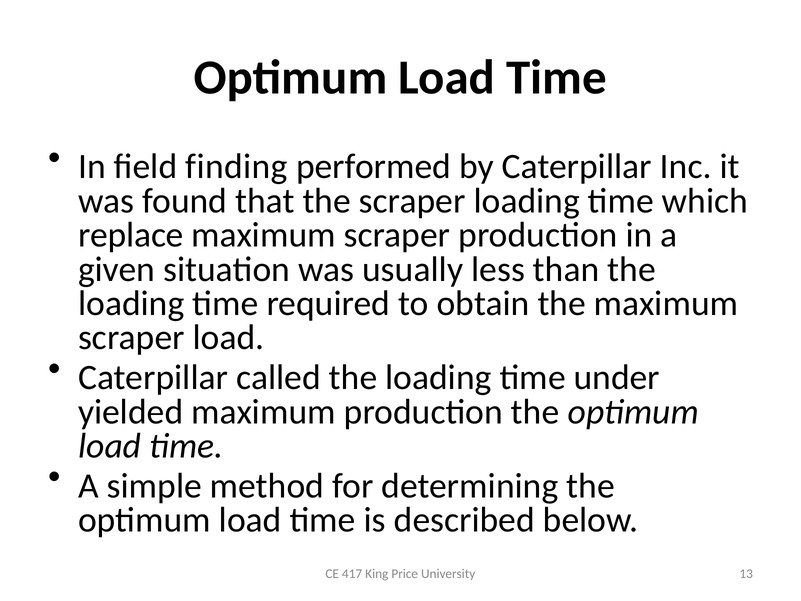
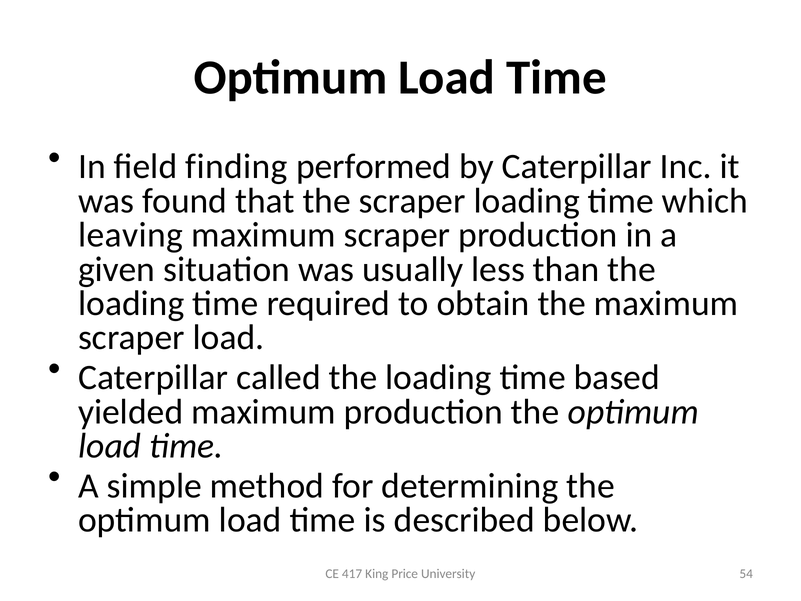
replace: replace -> leaving
under: under -> based
13: 13 -> 54
